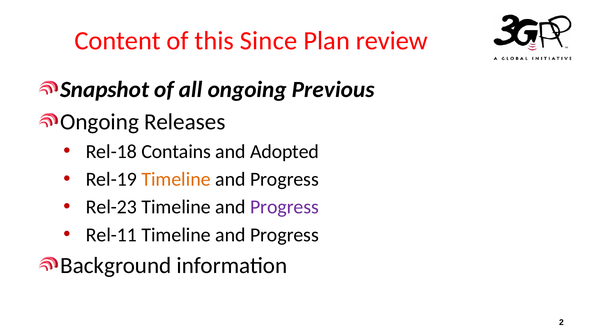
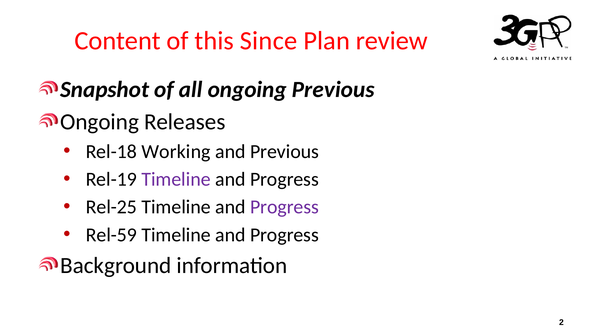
Contains: Contains -> Working
and Adopted: Adopted -> Previous
Timeline at (176, 179) colour: orange -> purple
Rel-23: Rel-23 -> Rel-25
Rel-11: Rel-11 -> Rel-59
